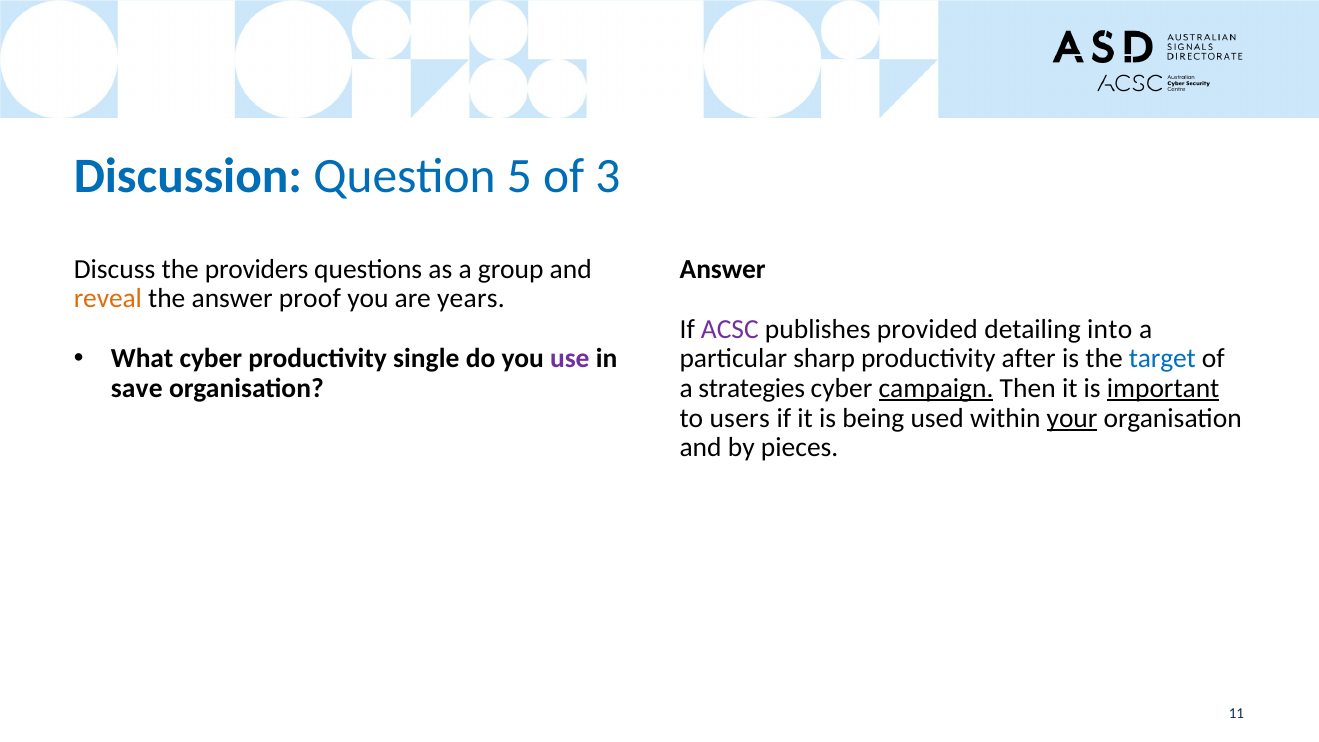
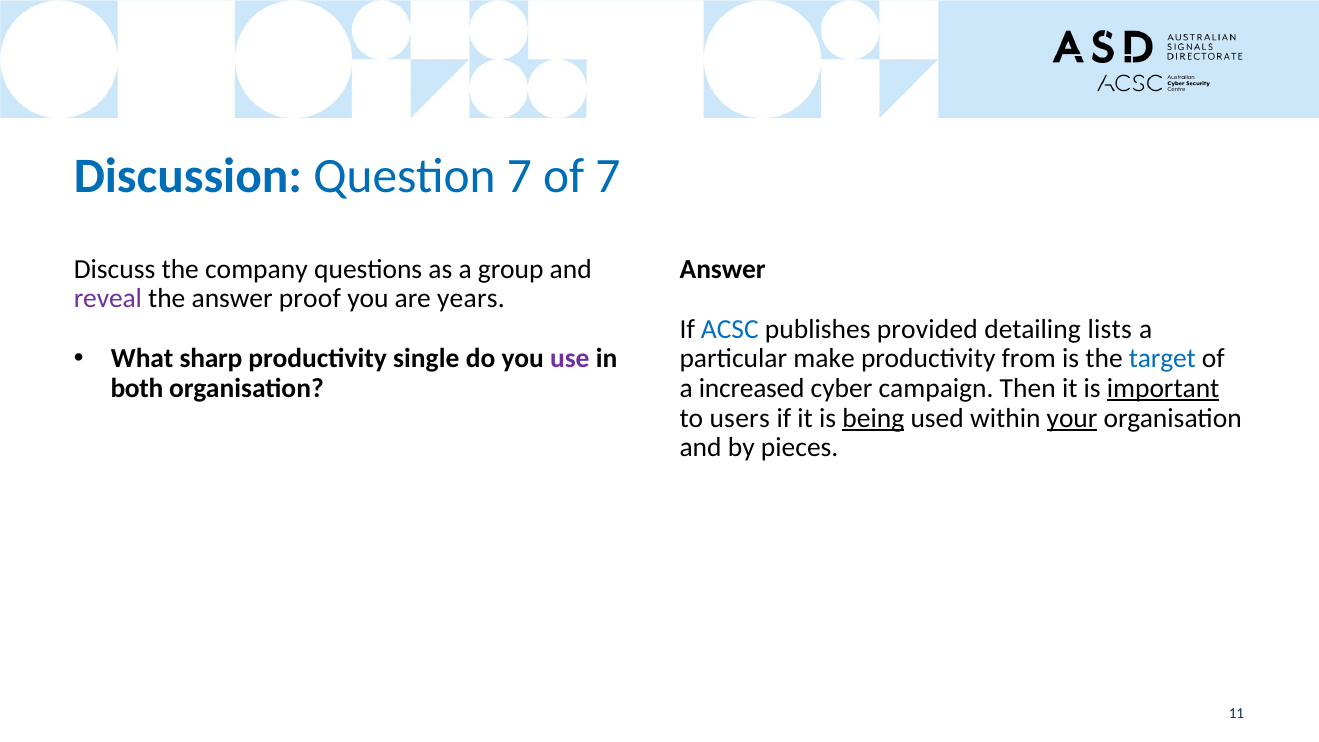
Question 5: 5 -> 7
of 3: 3 -> 7
providers: providers -> company
reveal colour: orange -> purple
ACSC colour: purple -> blue
into: into -> lists
What cyber: cyber -> sharp
sharp: sharp -> make
after: after -> from
save: save -> both
strategies: strategies -> increased
campaign underline: present -> none
being underline: none -> present
